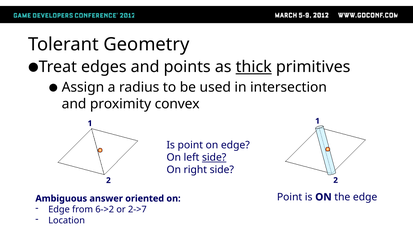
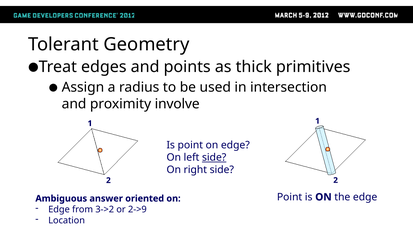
thick underline: present -> none
convex: convex -> involve
6->2: 6->2 -> 3->2
2->7: 2->7 -> 2->9
